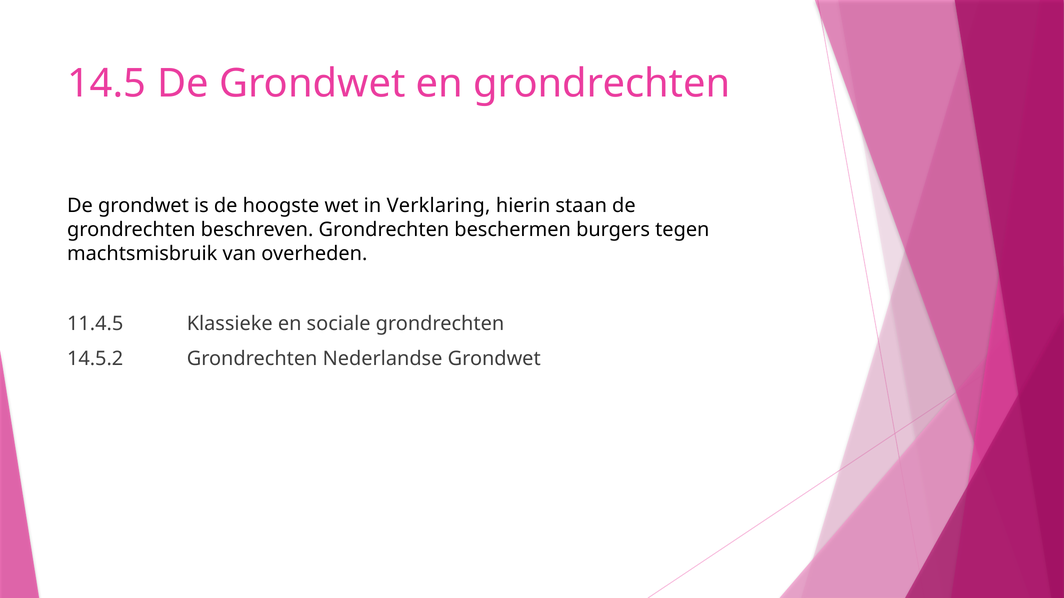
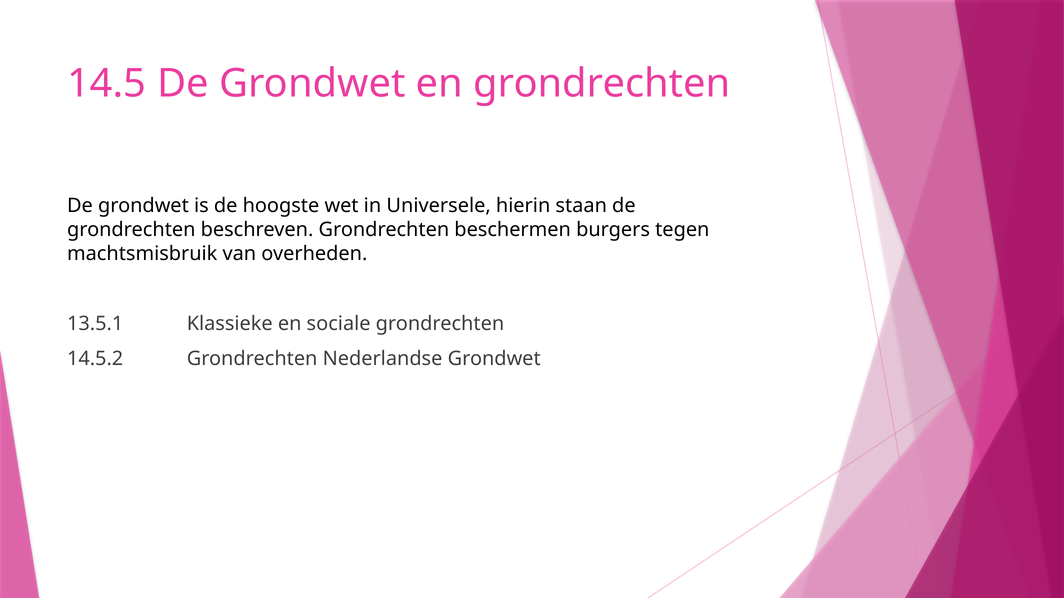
Verklaring: Verklaring -> Universele
11.4.5: 11.4.5 -> 13.5.1
